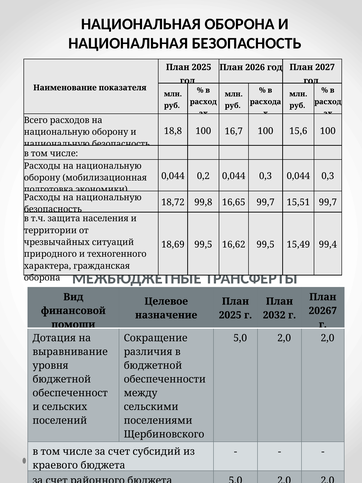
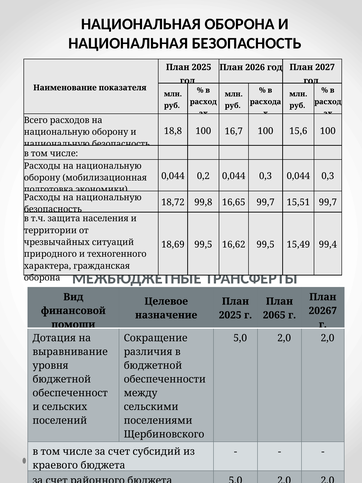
2032: 2032 -> 2065
